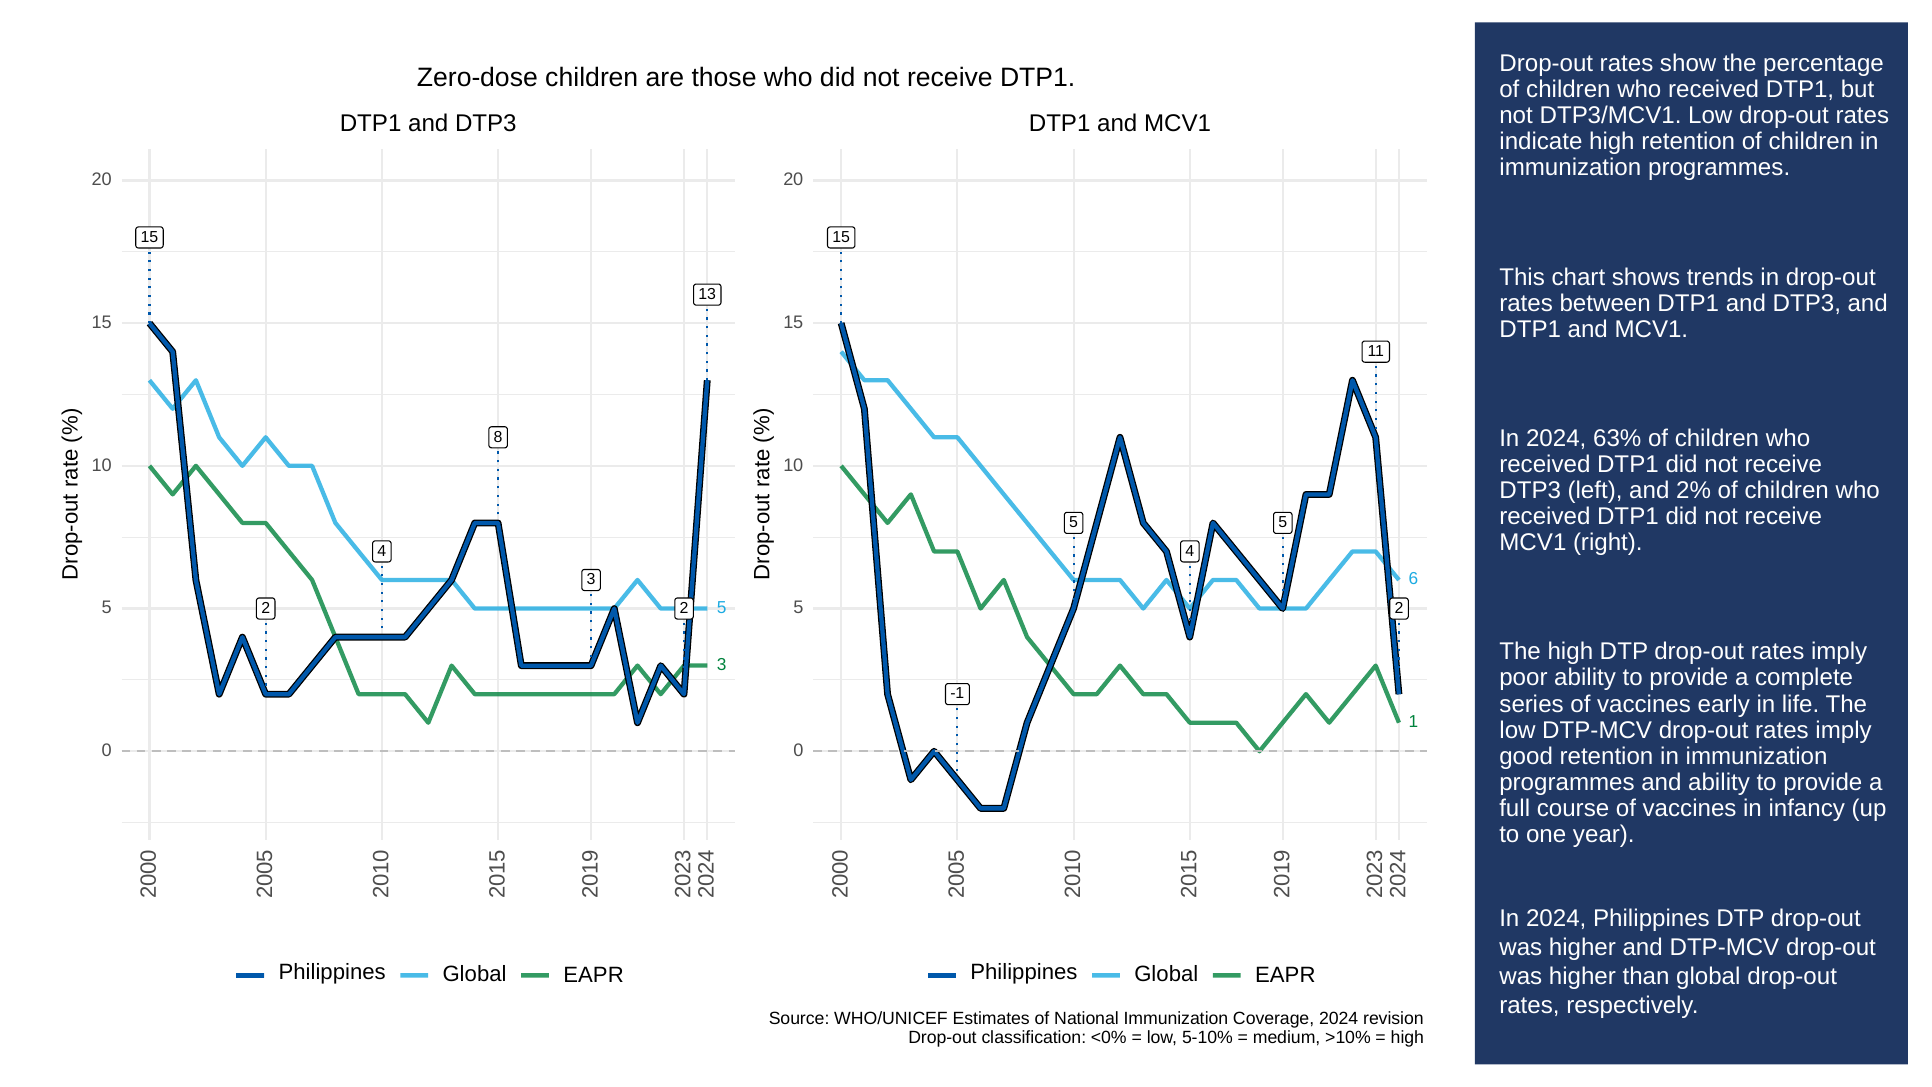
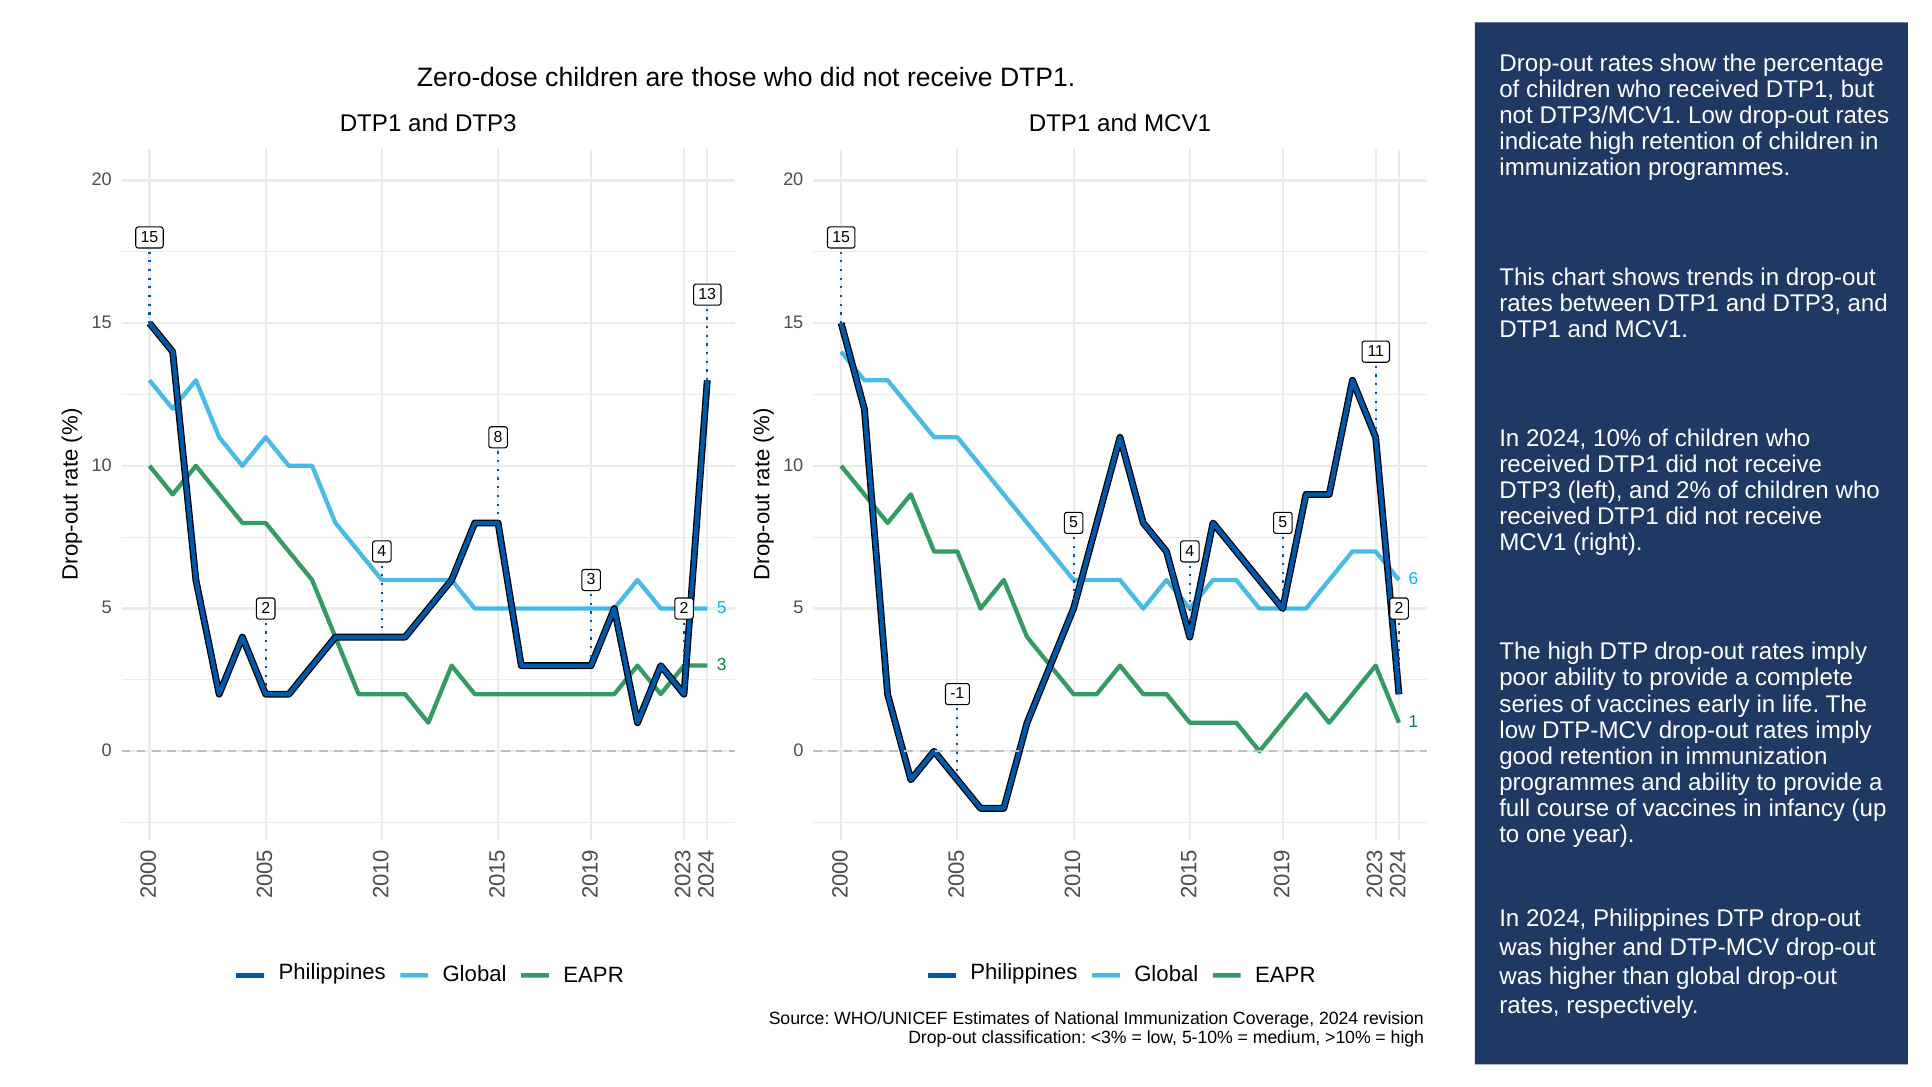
63%: 63% -> 10%
<0%: <0% -> <3%
